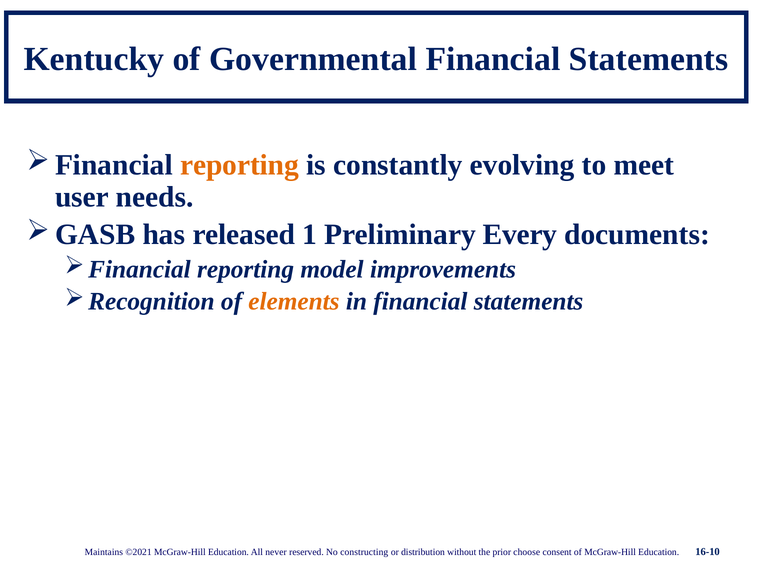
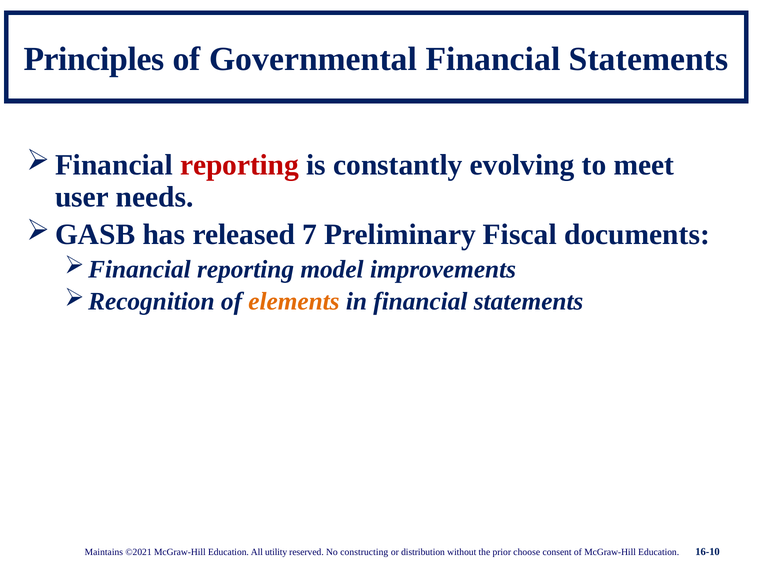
Kentucky: Kentucky -> Principles
reporting at (240, 165) colour: orange -> red
1: 1 -> 7
Every: Every -> Fiscal
never: never -> utility
